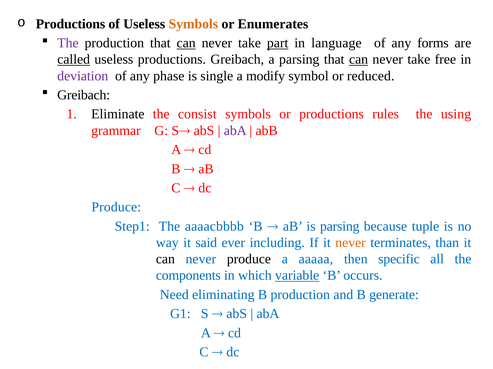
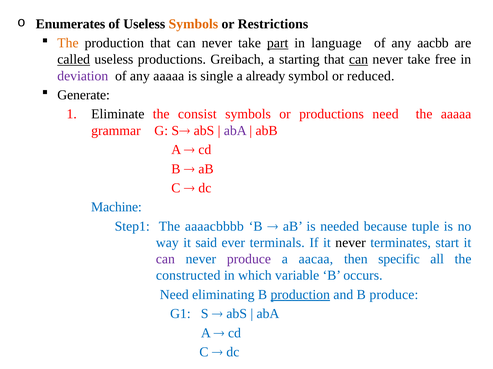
Productions at (70, 24): Productions -> Enumerates
Enumerates: Enumerates -> Restrictions
The at (68, 43) colour: purple -> orange
can at (186, 43) underline: present -> none
forms: forms -> aacbb
a parsing: parsing -> starting
any phase: phase -> aaaaa
modify: modify -> already
Greibach at (84, 95): Greibach -> Generate
productions rules: rules -> need
the using: using -> aaaaa
Produce at (116, 208): Produce -> Machine
is parsing: parsing -> needed
including: including -> terminals
never at (351, 243) colour: orange -> black
than: than -> start
can at (165, 260) colour: black -> purple
produce at (249, 260) colour: black -> purple
aaaaa: aaaaa -> aacaa
components: components -> constructed
variable underline: present -> none
production at (300, 295) underline: none -> present
B generate: generate -> produce
